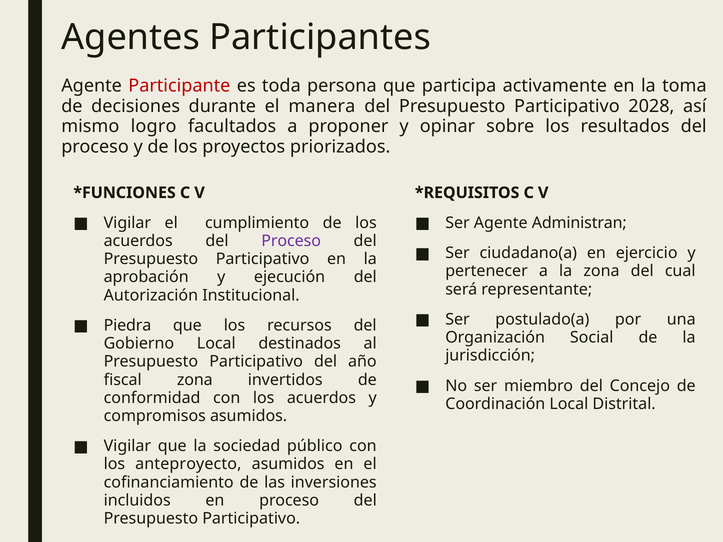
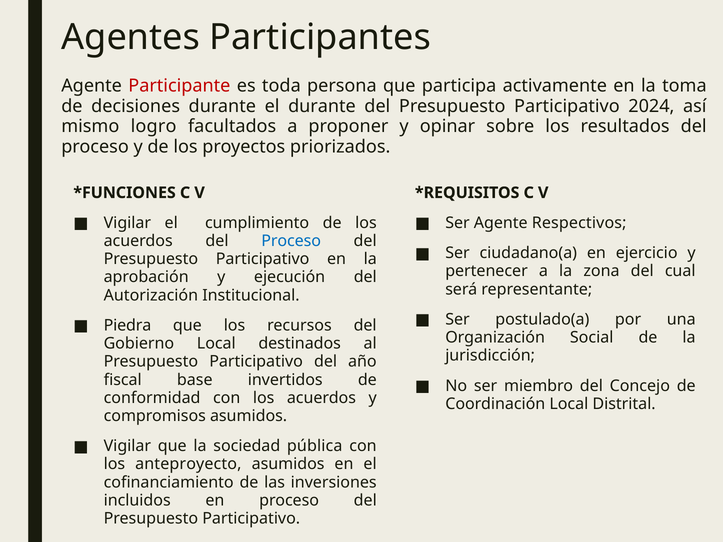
el manera: manera -> durante
2028: 2028 -> 2024
Administran: Administran -> Respectivos
Proceso at (291, 241) colour: purple -> blue
fiscal zona: zona -> base
público: público -> pública
